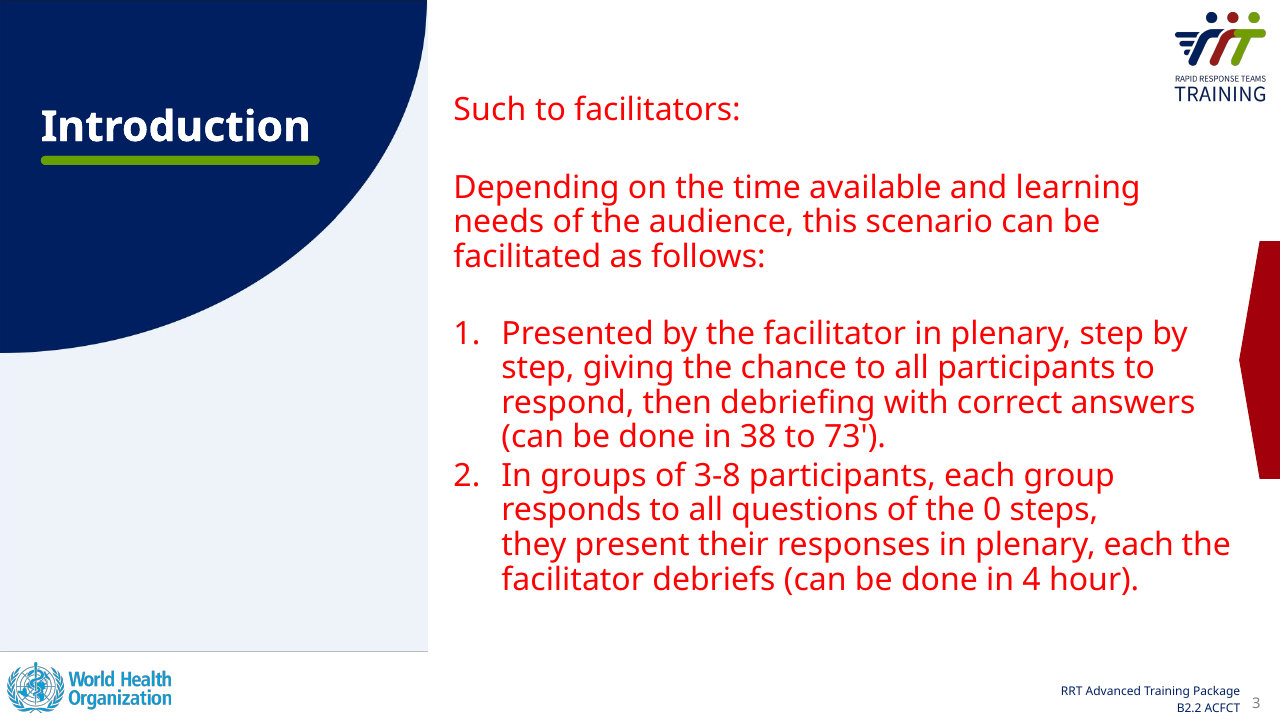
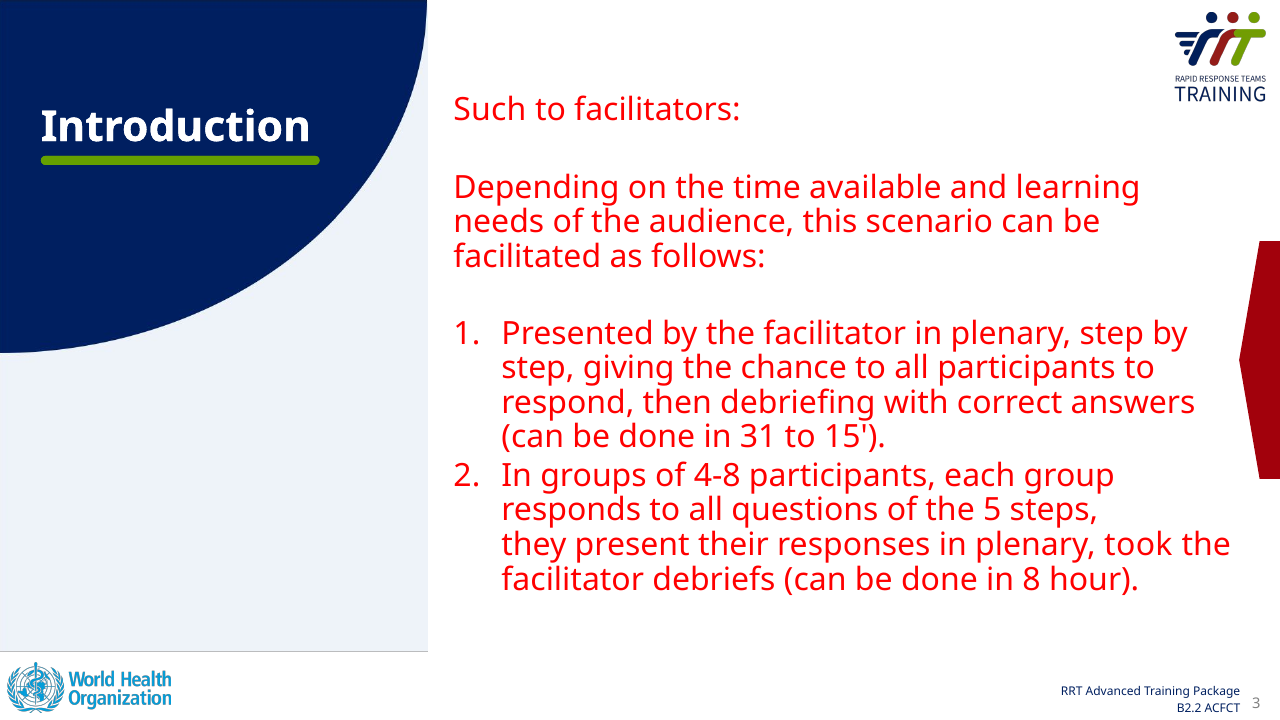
38: 38 -> 31
73: 73 -> 15
3-8: 3-8 -> 4-8
0: 0 -> 5
plenary each: each -> took
4: 4 -> 8
